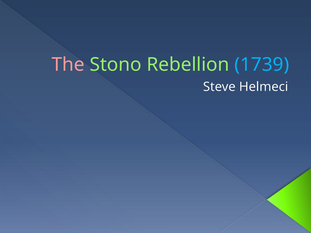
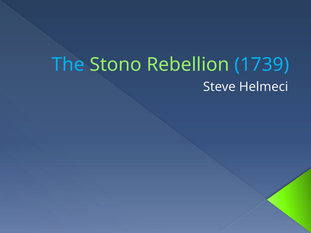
The colour: pink -> light blue
